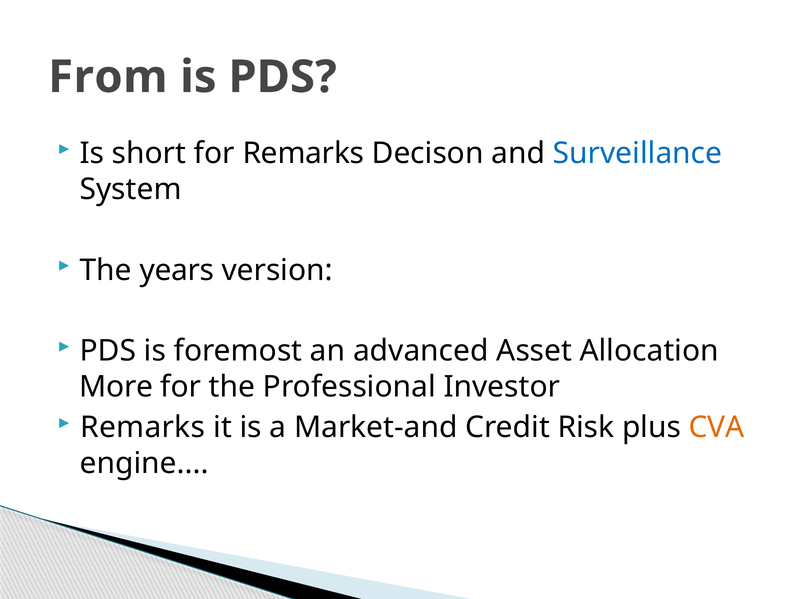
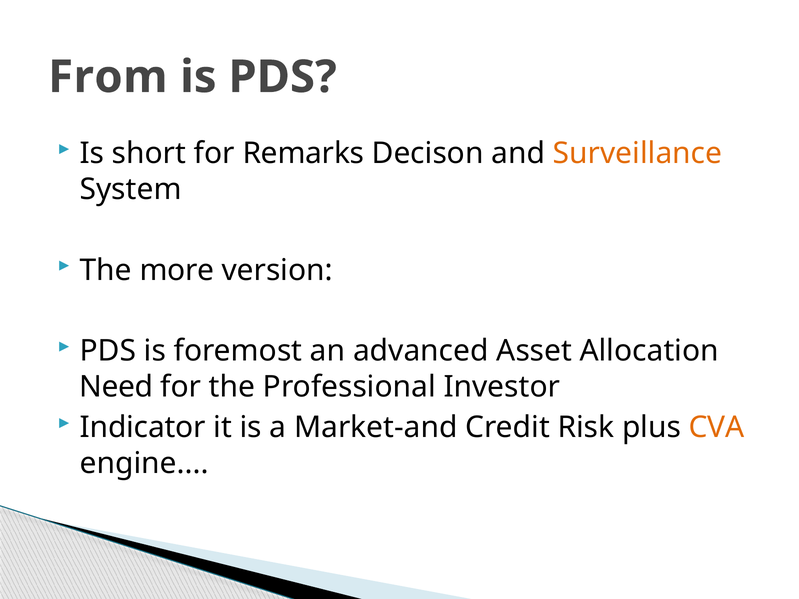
Surveillance colour: blue -> orange
years: years -> more
More: More -> Need
Remarks at (143, 428): Remarks -> Indicator
